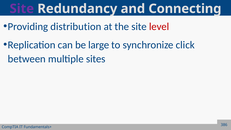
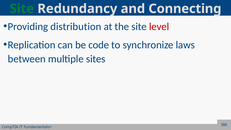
Site at (22, 9) colour: purple -> green
large: large -> code
click: click -> laws
